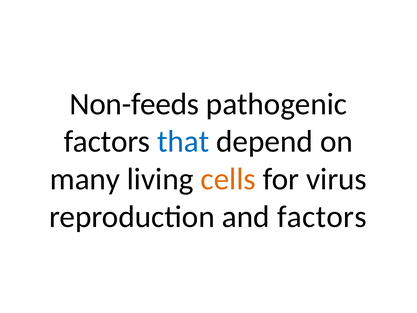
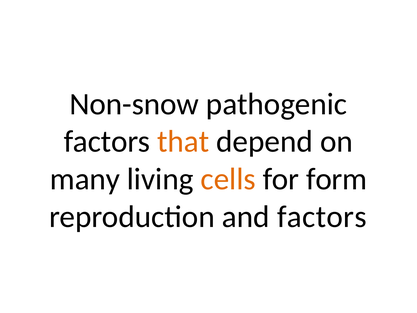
Non-feeds: Non-feeds -> Non-snow
that colour: blue -> orange
virus: virus -> form
